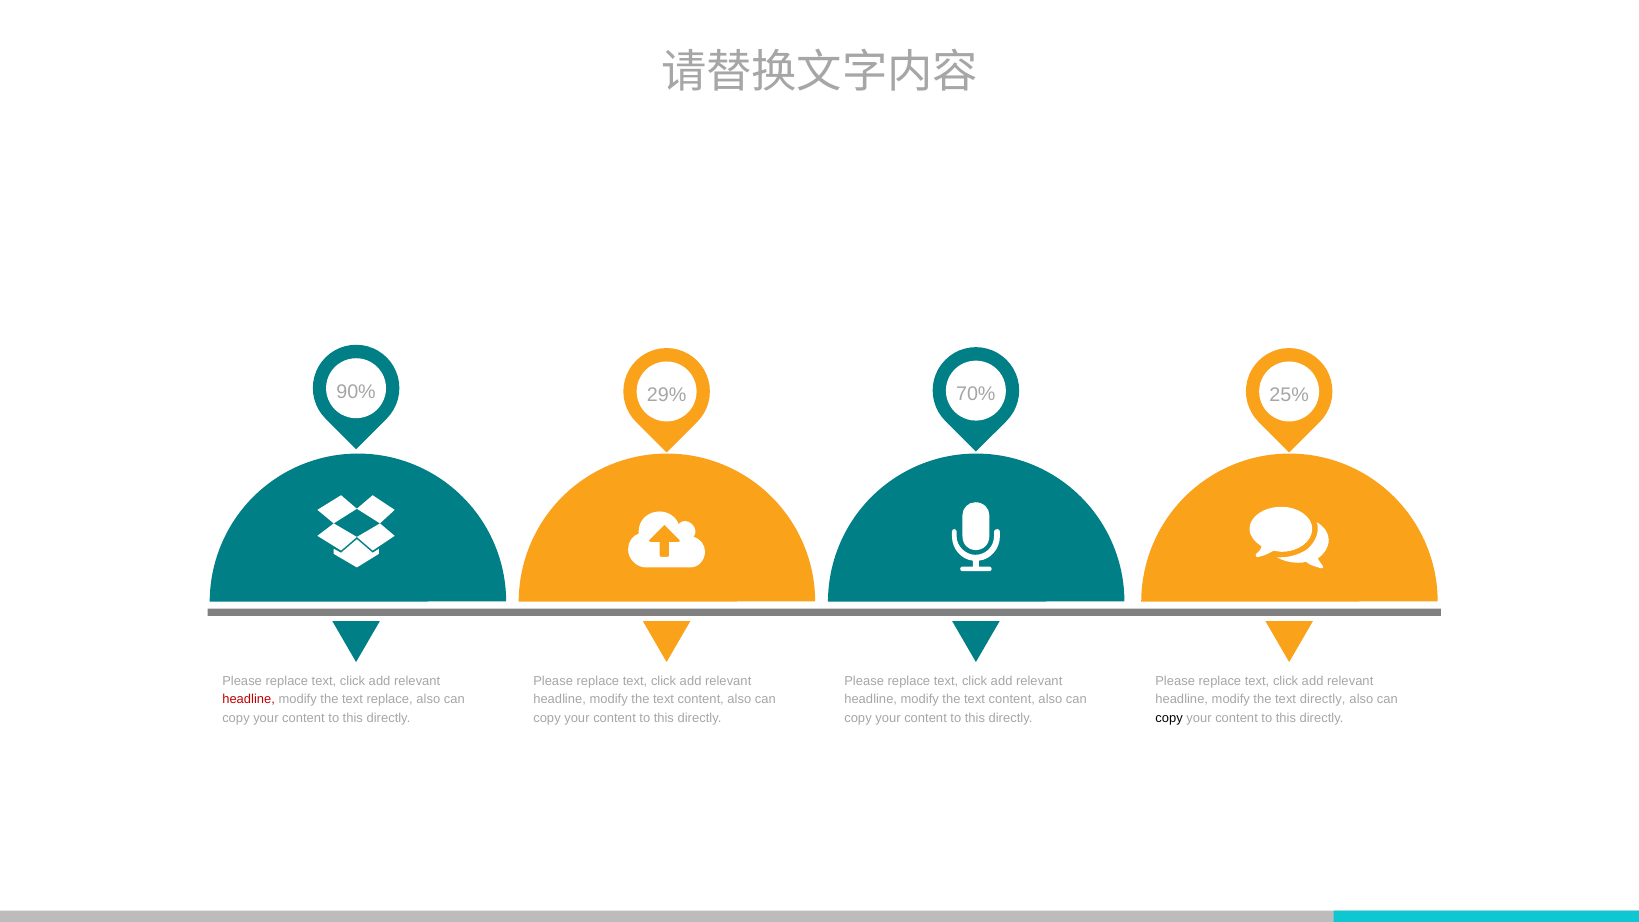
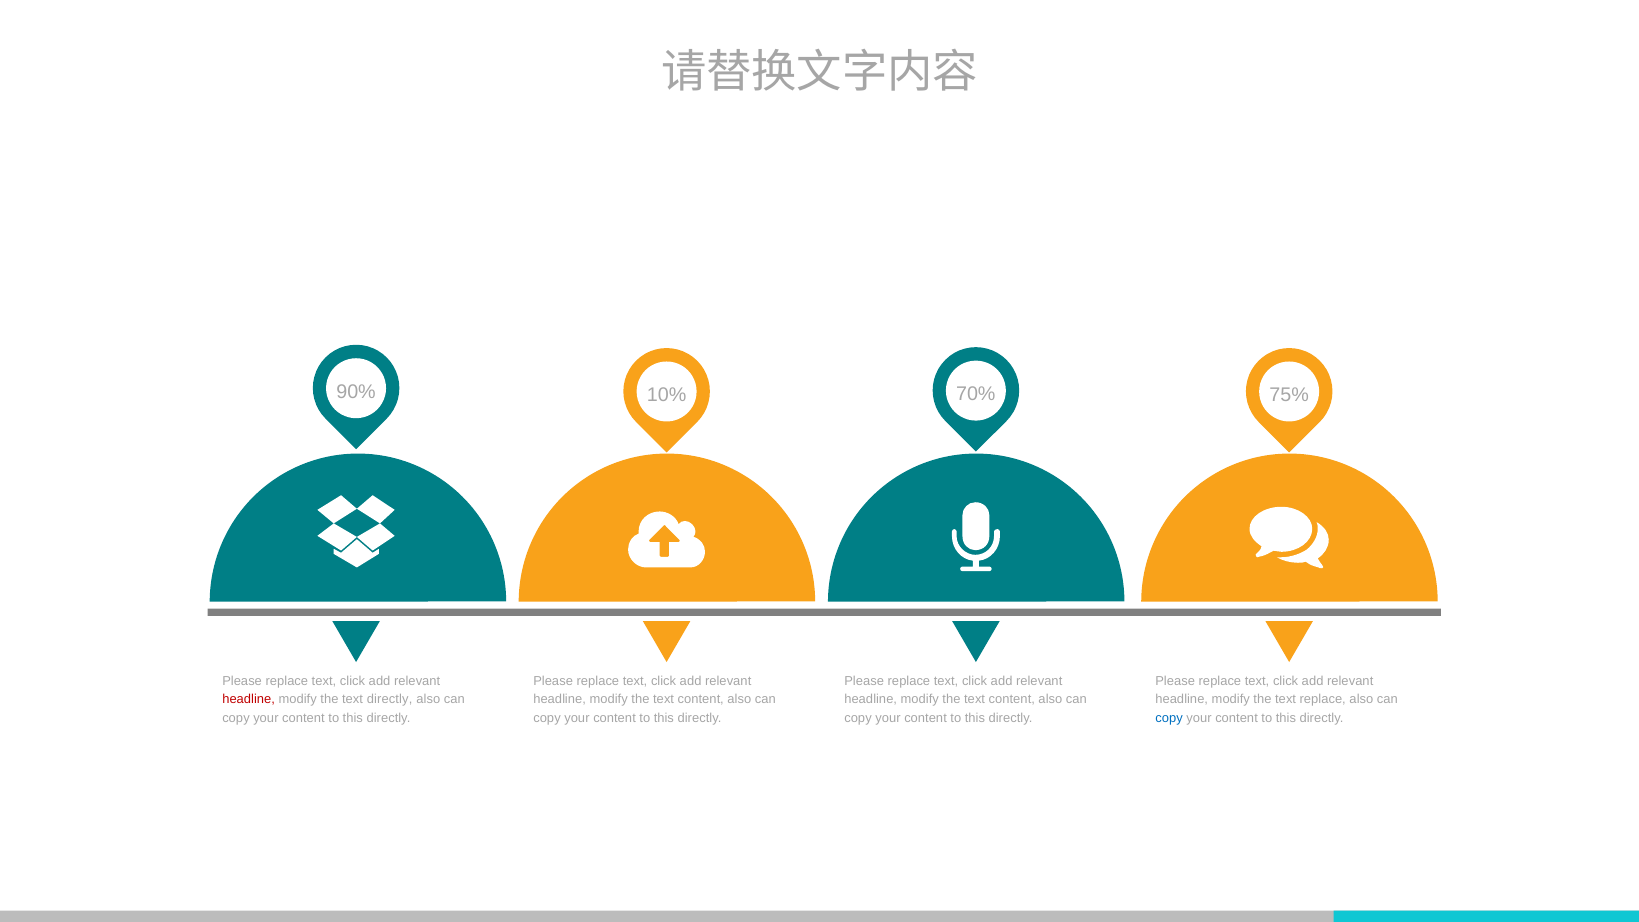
29%: 29% -> 10%
25%: 25% -> 75%
text replace: replace -> directly
text directly: directly -> replace
copy at (1169, 718) colour: black -> blue
